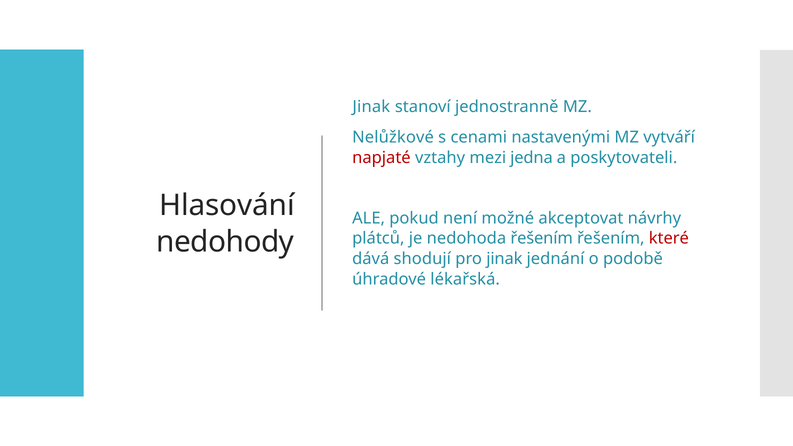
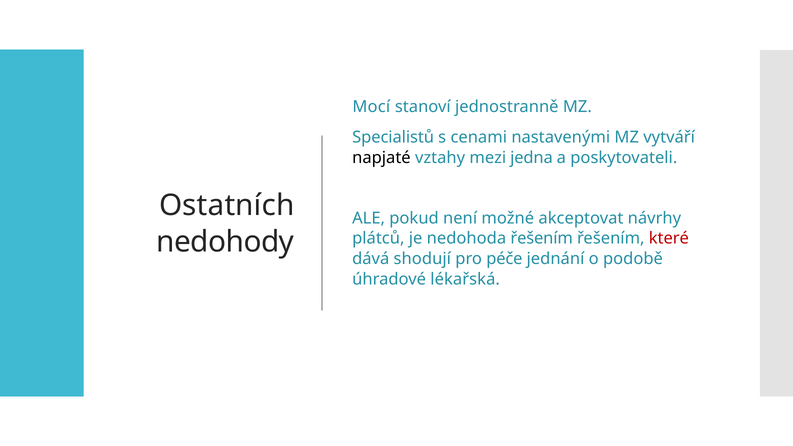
Jinak at (371, 107): Jinak -> Mocí
Nelůžkové: Nelůžkové -> Specialistů
napjaté colour: red -> black
Hlasování: Hlasování -> Ostatních
pro jinak: jinak -> péče
